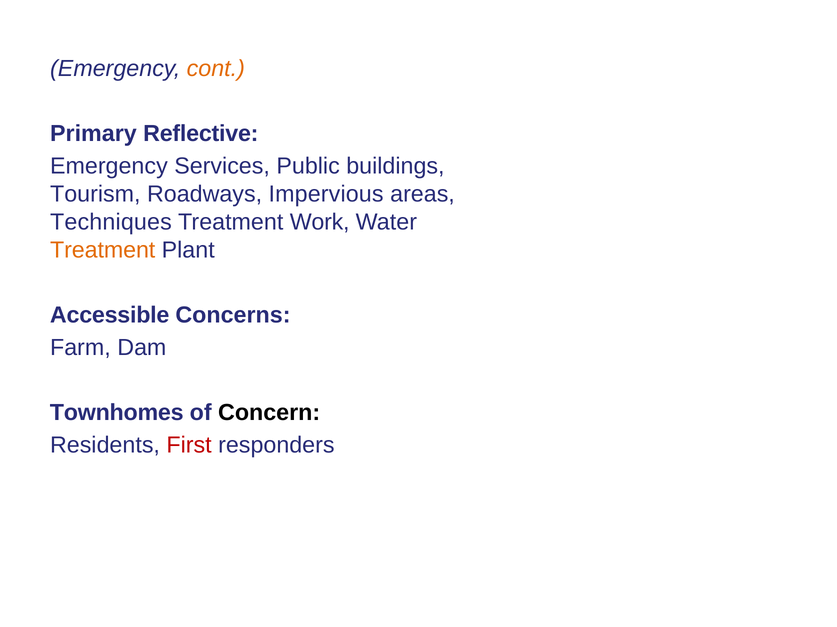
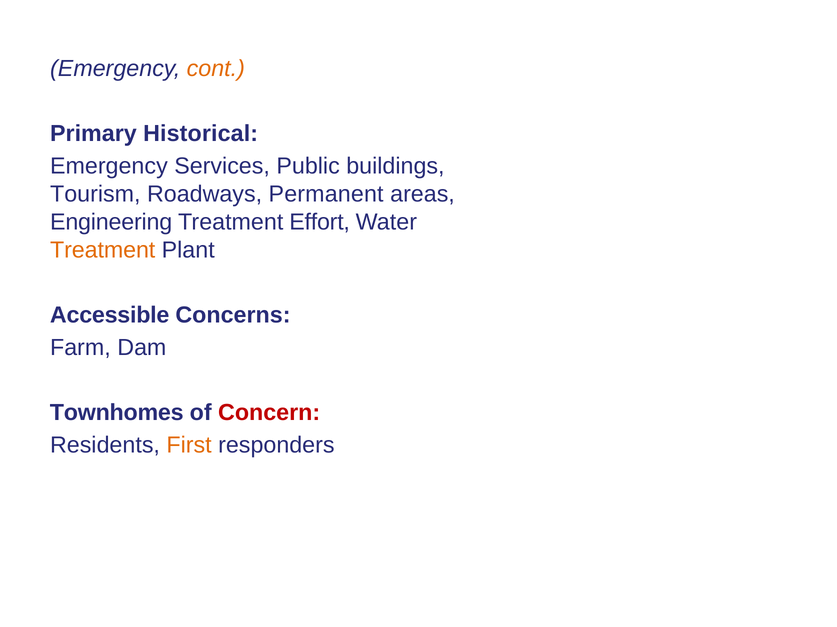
Reflective: Reflective -> Historical
Impervious: Impervious -> Permanent
Techniques: Techniques -> Engineering
Work: Work -> Effort
Concern colour: black -> red
First colour: red -> orange
